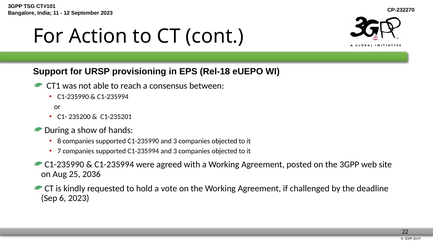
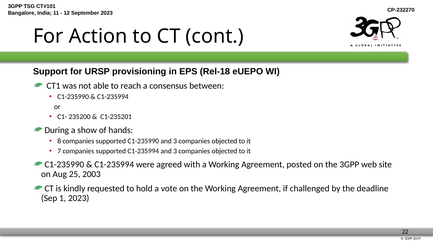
2036: 2036 -> 2003
6: 6 -> 1
